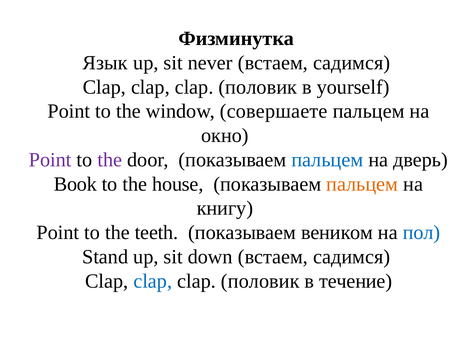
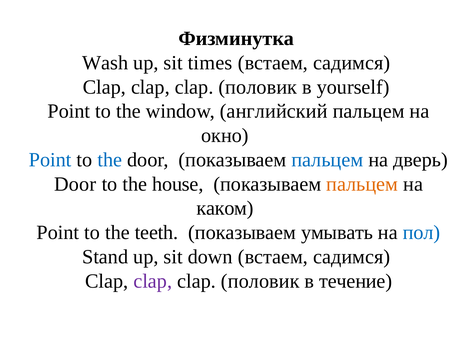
Язык: Язык -> Wash
never: never -> times
совершаете: совершаете -> английский
Point at (50, 160) colour: purple -> blue
the at (110, 160) colour: purple -> blue
Book at (75, 184): Book -> Door
книгу: книгу -> каком
веником: веником -> умывать
clap at (153, 281) colour: blue -> purple
